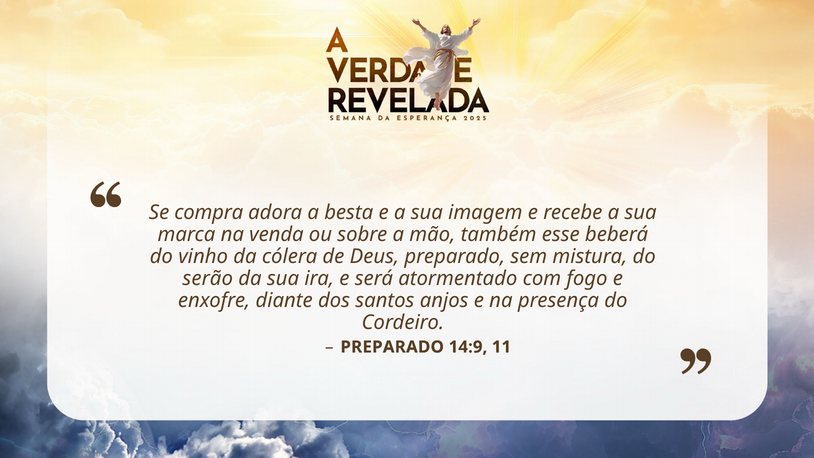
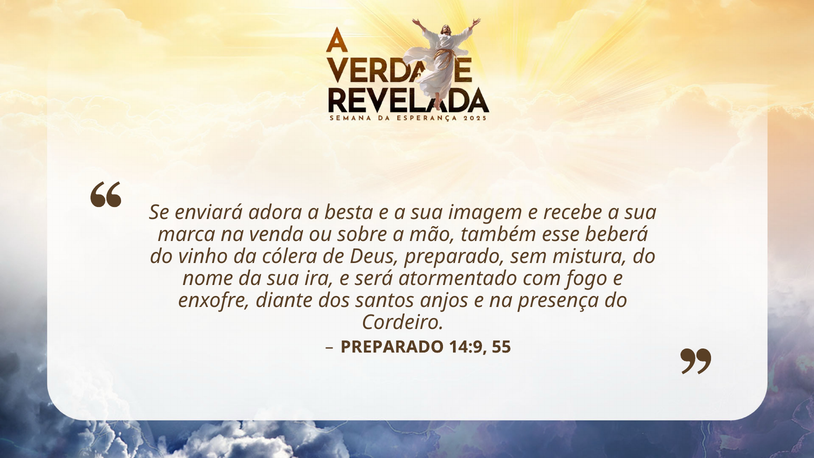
compra: compra -> enviará
serão: serão -> nome
11: 11 -> 55
